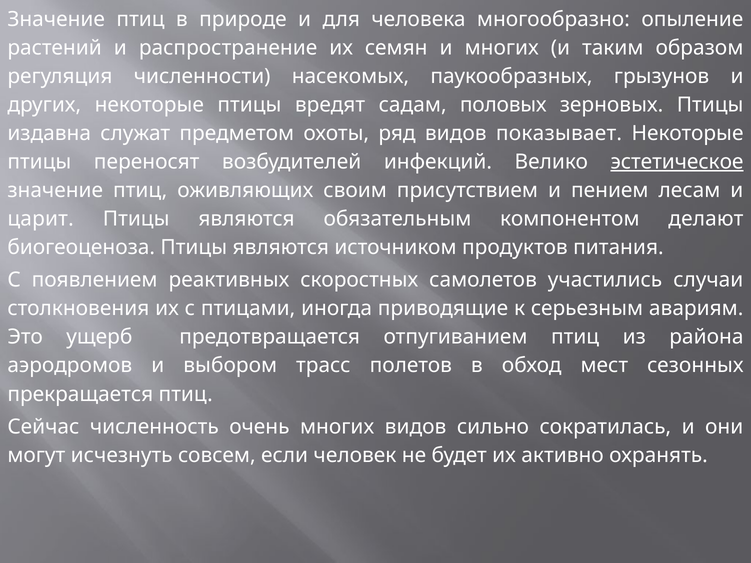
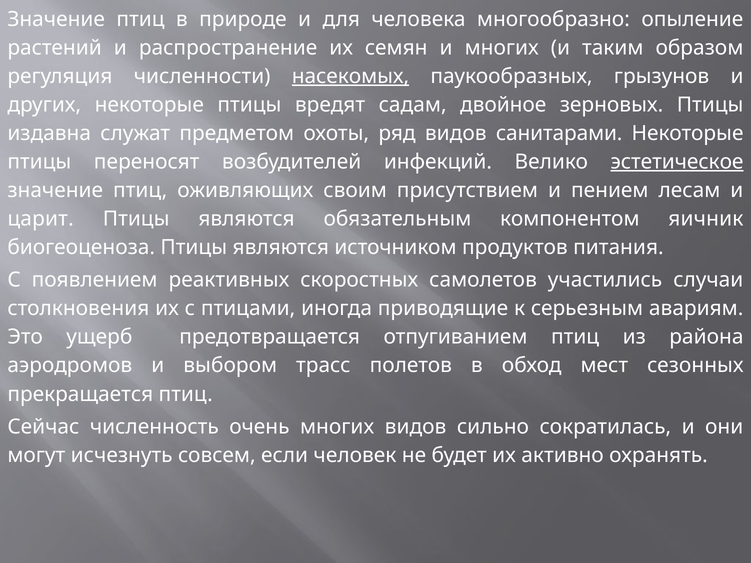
насекомых underline: none -> present
половых: половых -> двойное
показывает: показывает -> санитарами
делают: делают -> яичник
